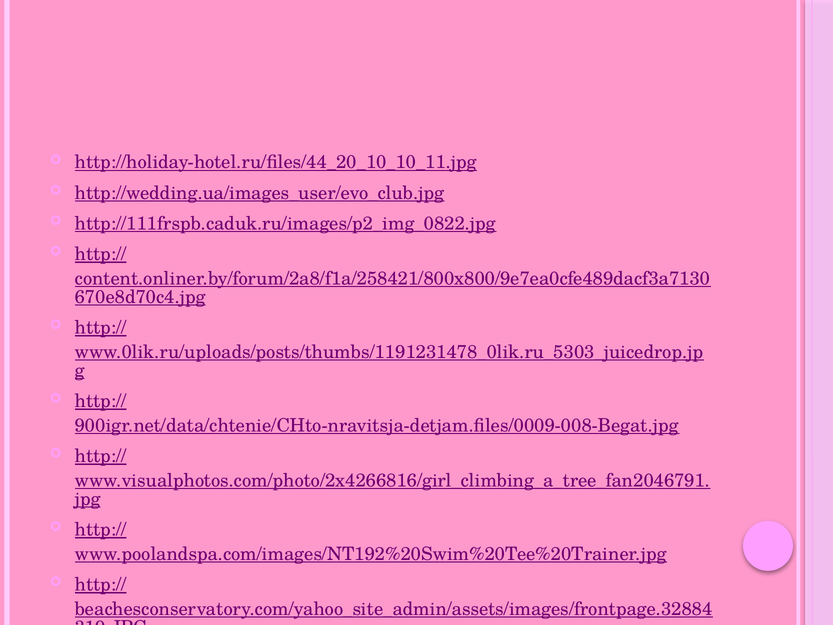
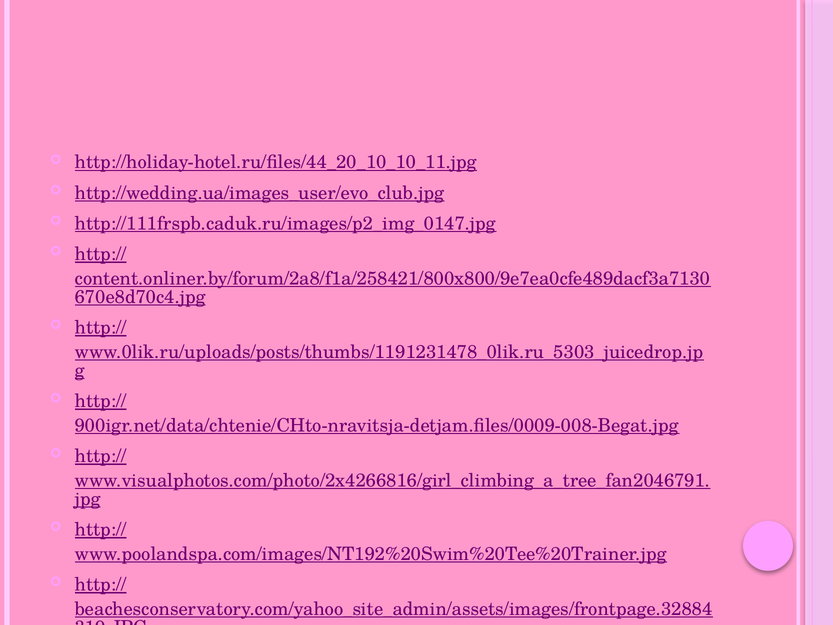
http://111frspb.caduk.ru/images/p2_img_0822.jpg: http://111frspb.caduk.ru/images/p2_img_0822.jpg -> http://111frspb.caduk.ru/images/p2_img_0147.jpg
